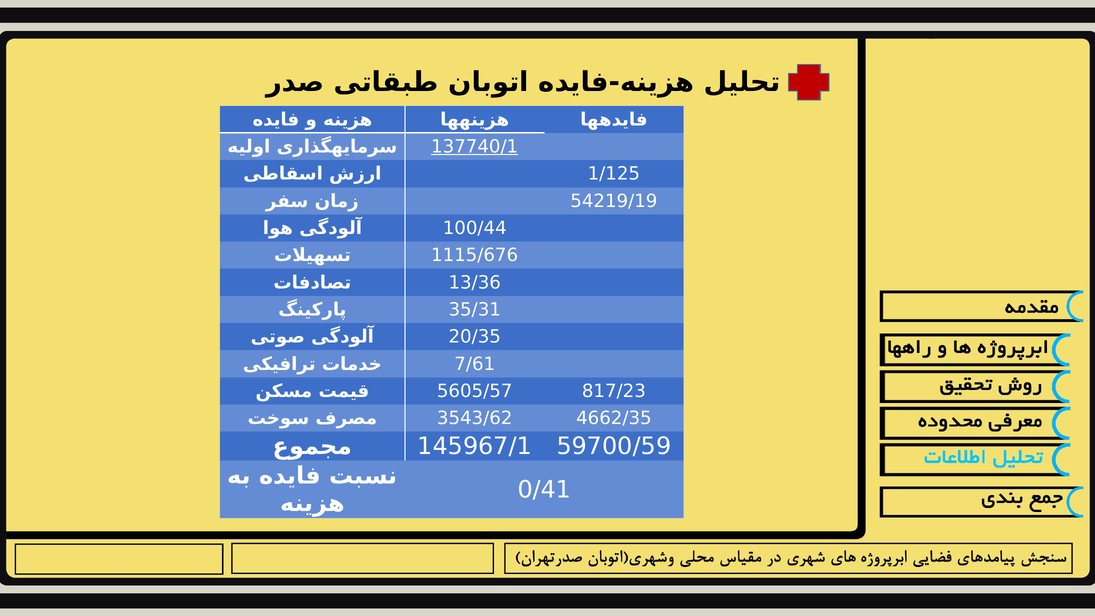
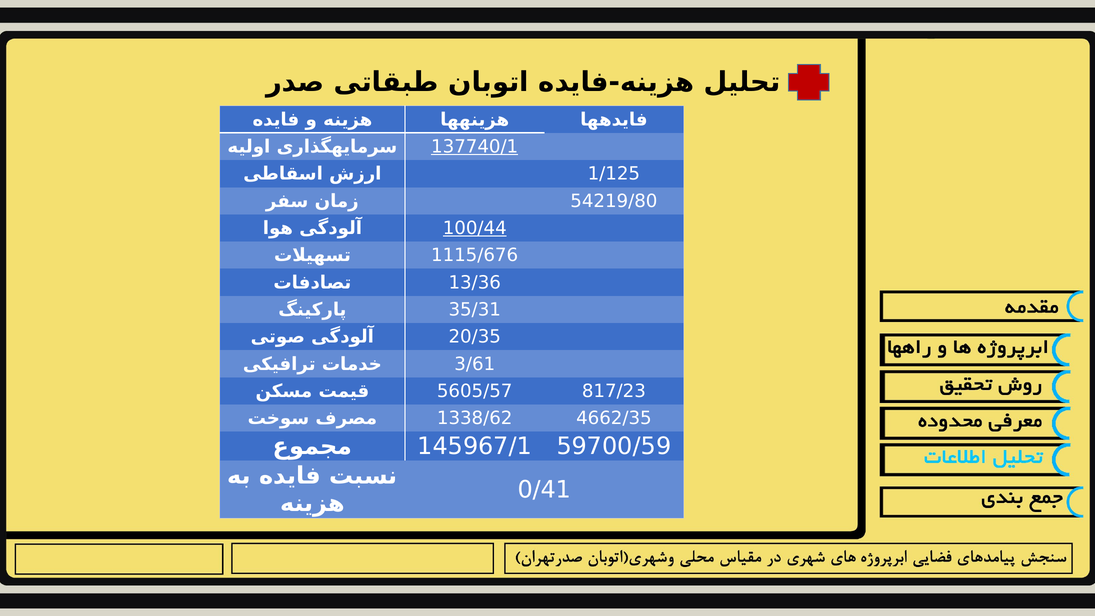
54219/19: 54219/19 -> 54219/80
100/44 underline: none -> present
7/61: 7/61 -> 3/61
3543/62: 3543/62 -> 1338/62
